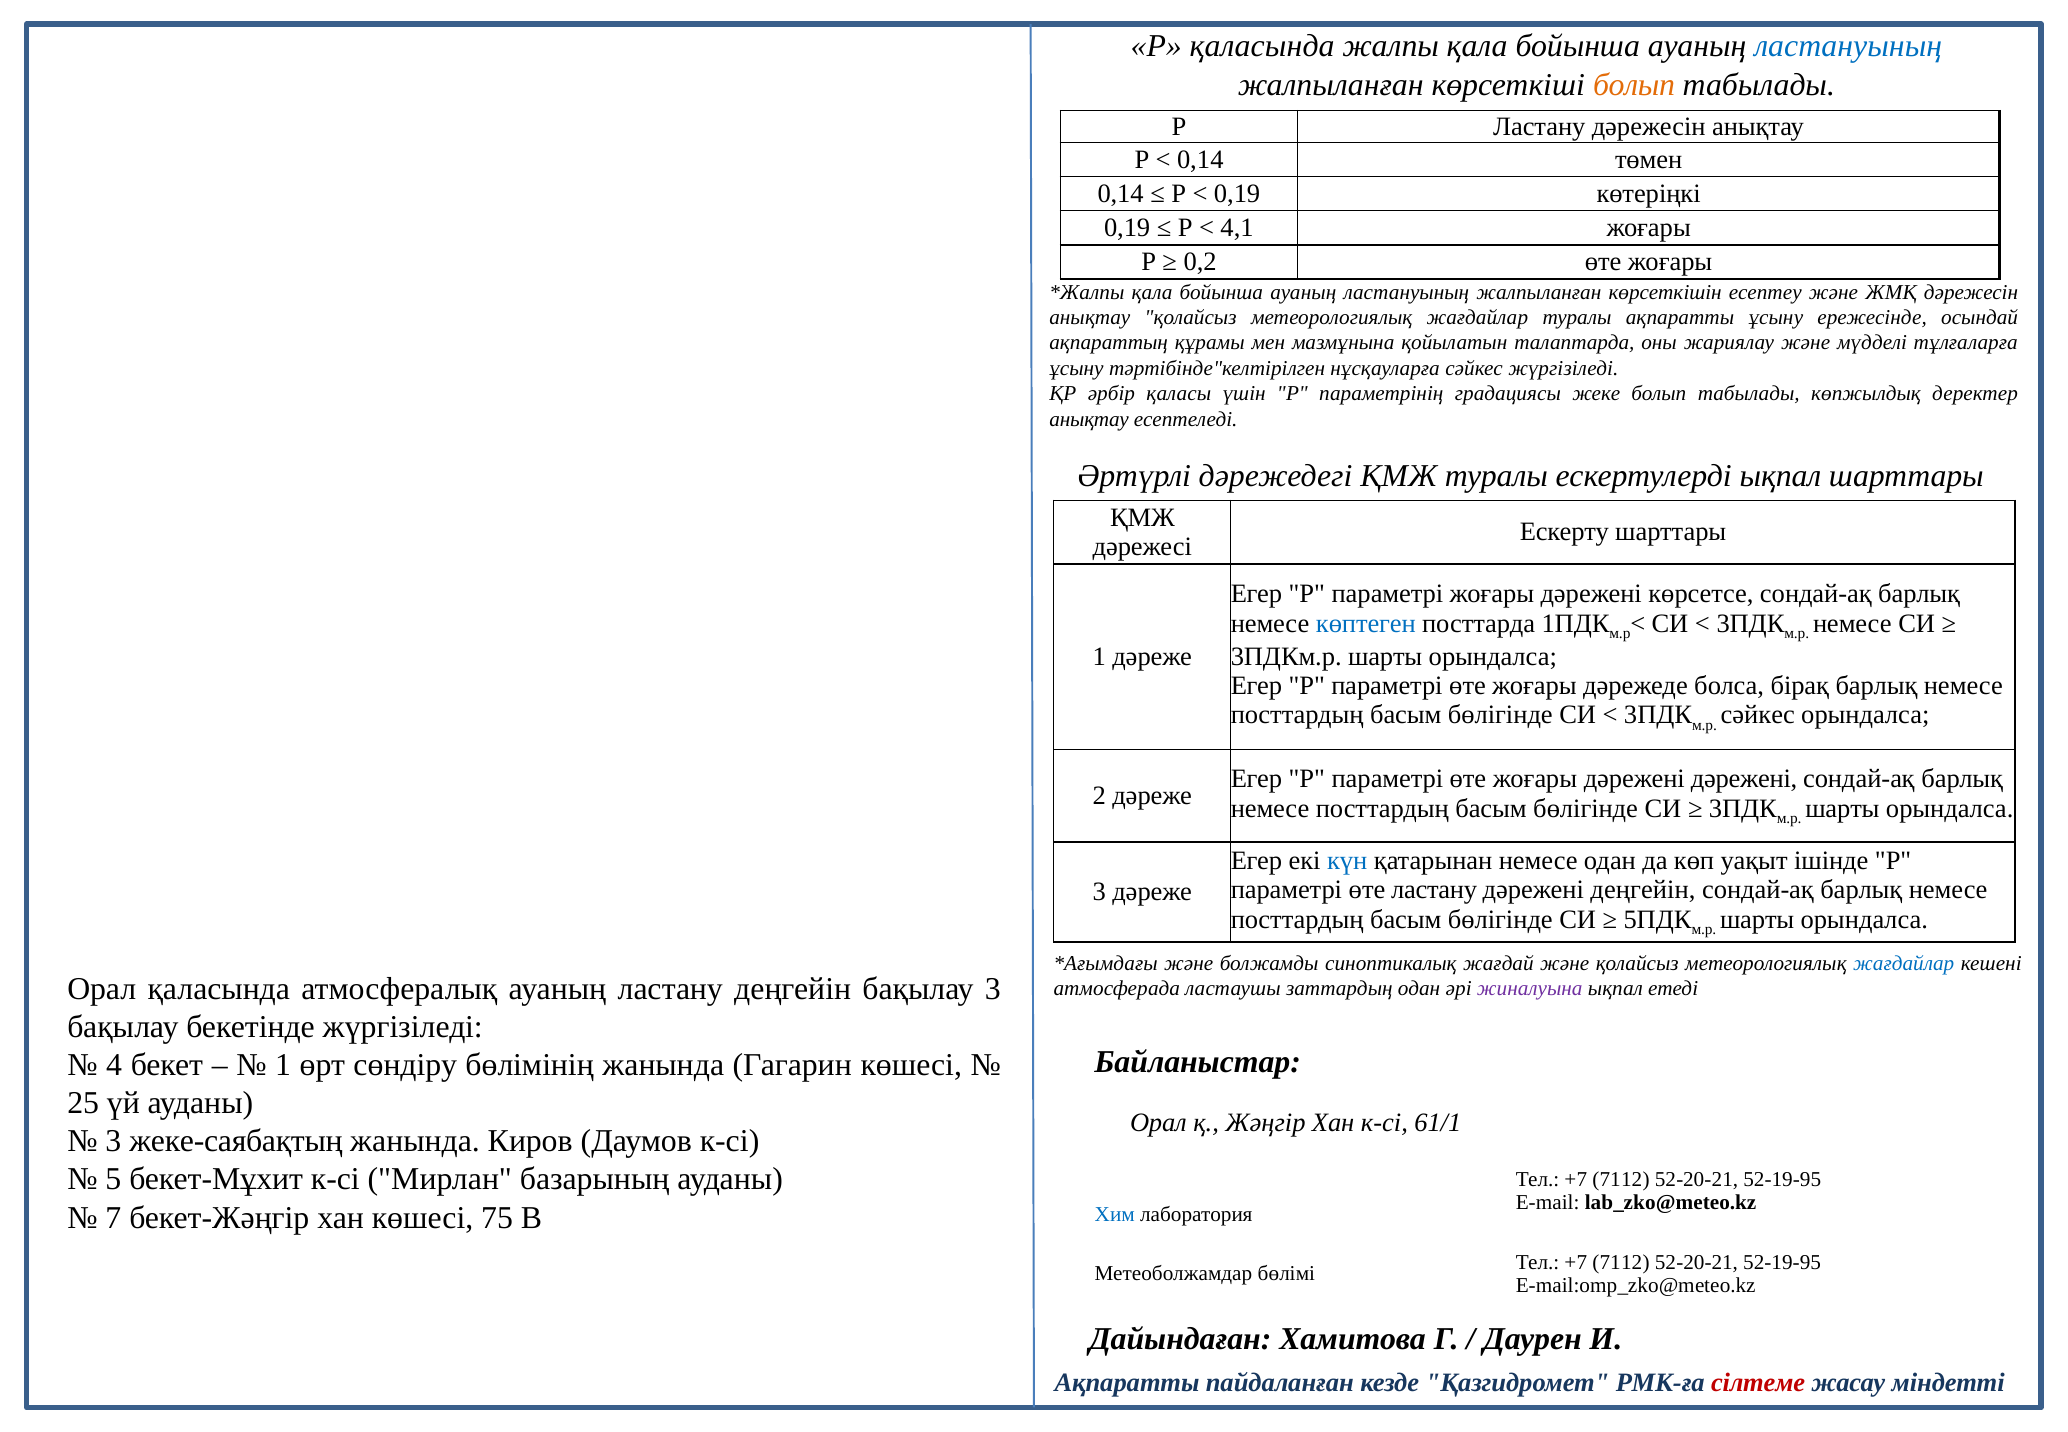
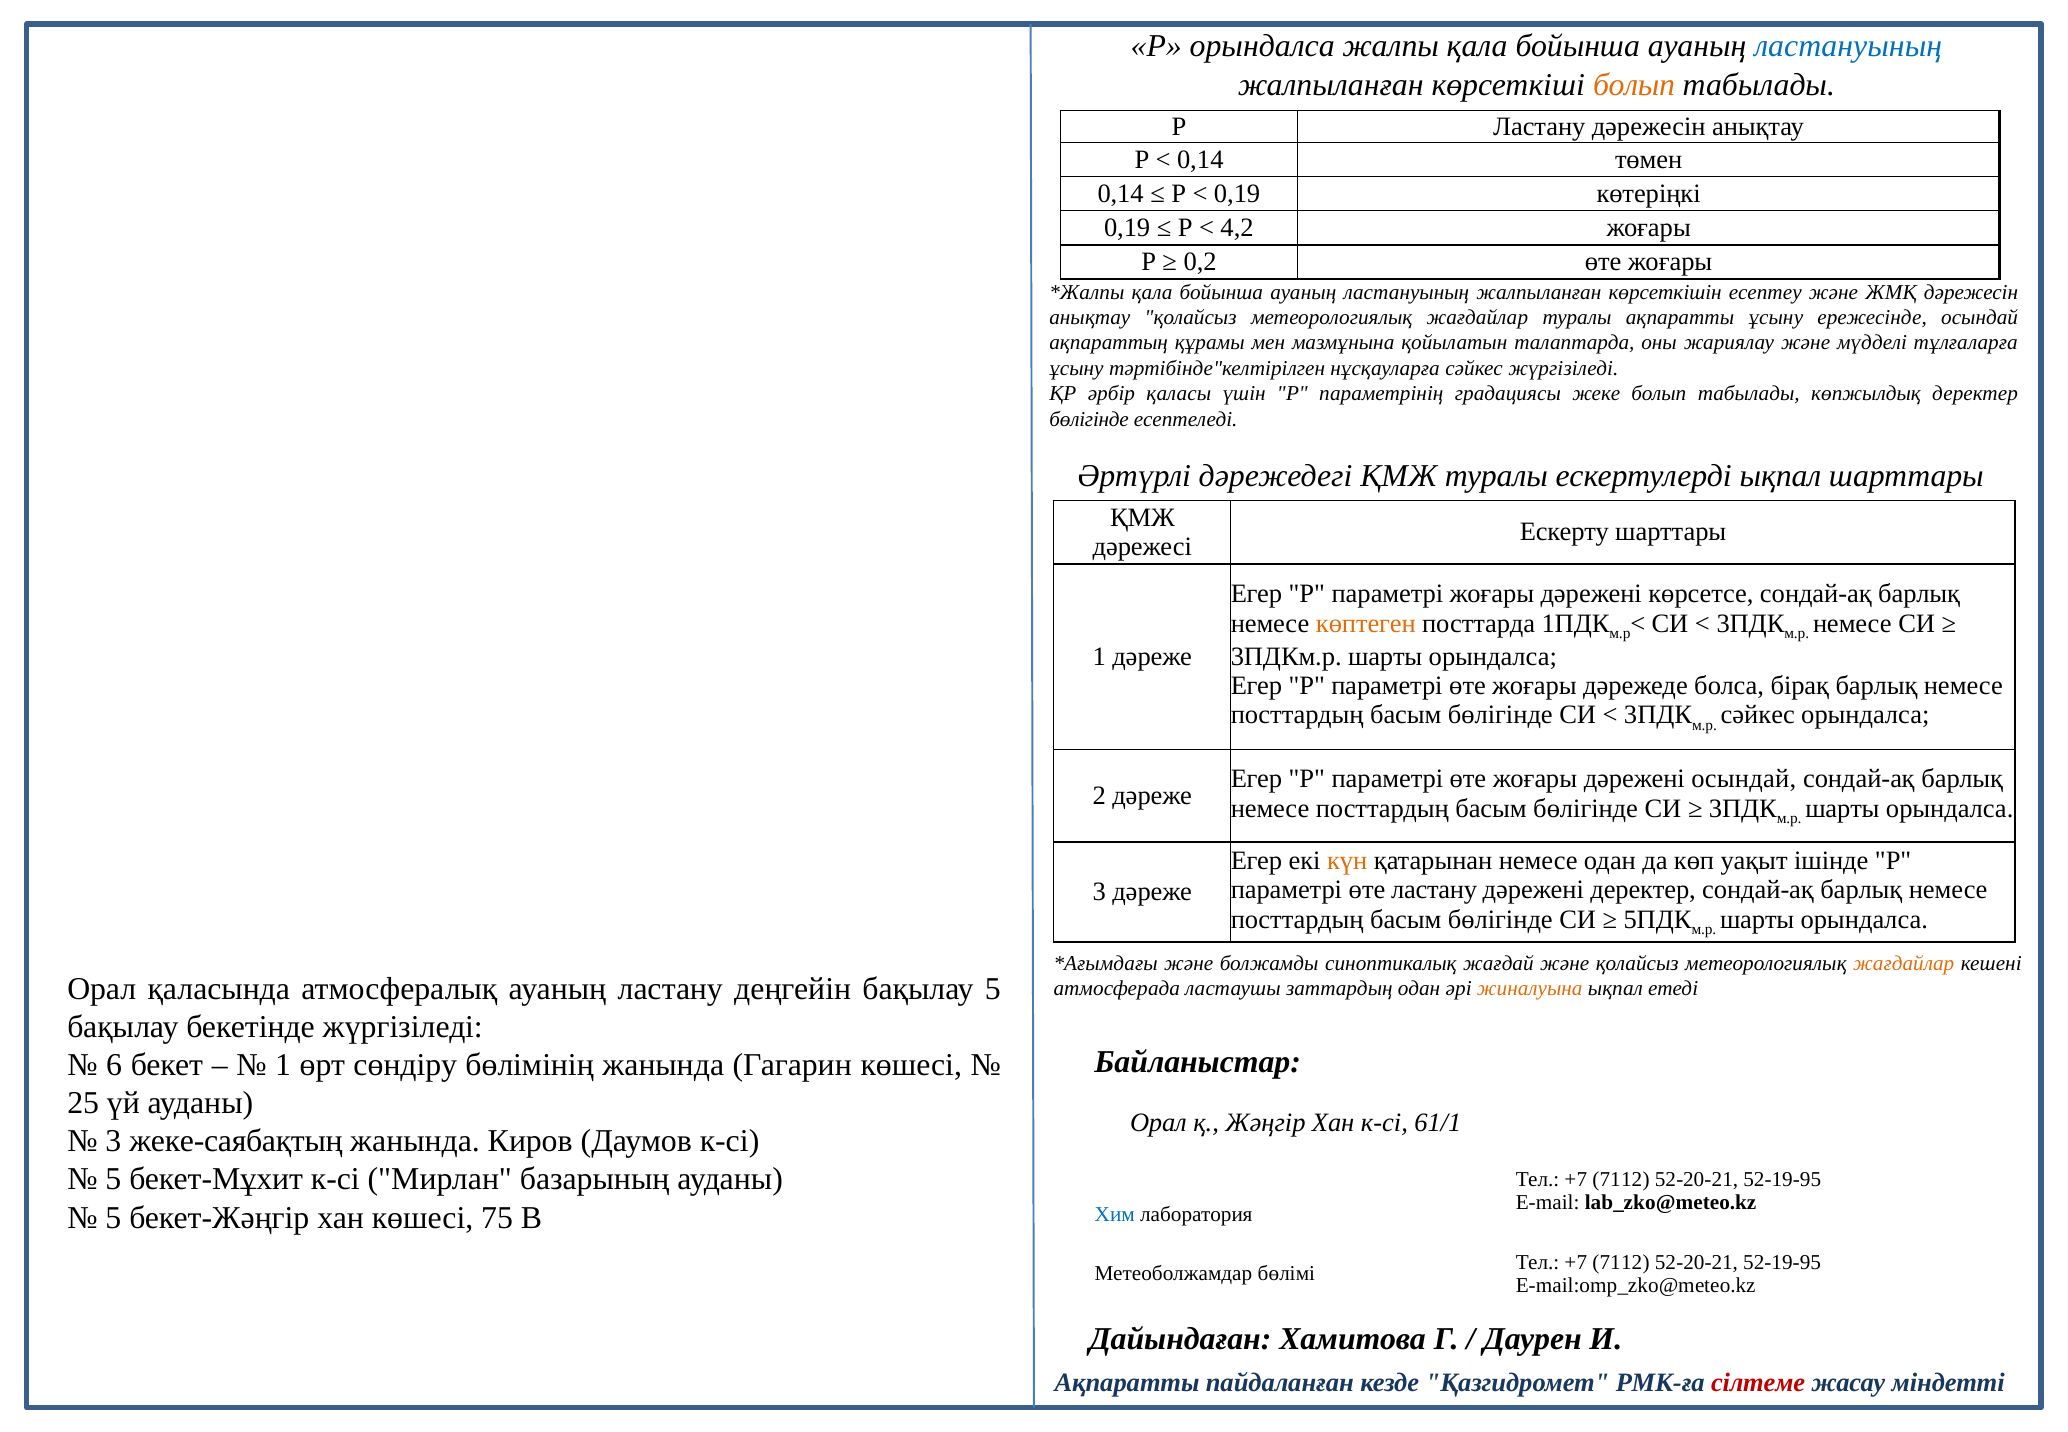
Р қаласында: қаласында -> орындалса
4,1: 4,1 -> 4,2
анықтау at (1089, 419): анықтау -> бөлігінде
көптеген colour: blue -> orange
дәрежені дәрежені: дәрежені -> осындай
күн colour: blue -> orange
дәрежені деңгейін: деңгейін -> деректер
жағдайлар at (1904, 963) colour: blue -> orange
бақылау 3: 3 -> 5
жиналуына colour: purple -> orange
4: 4 -> 6
7 at (113, 1217): 7 -> 5
